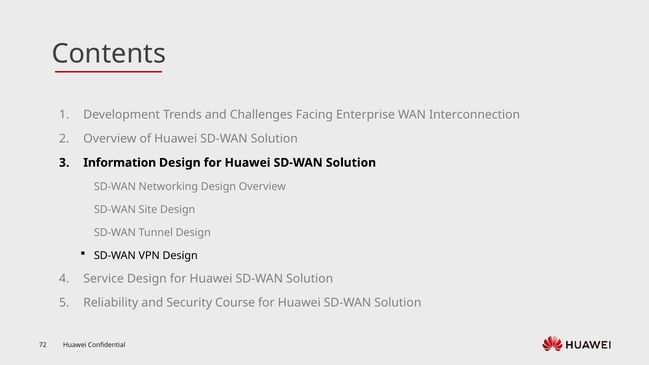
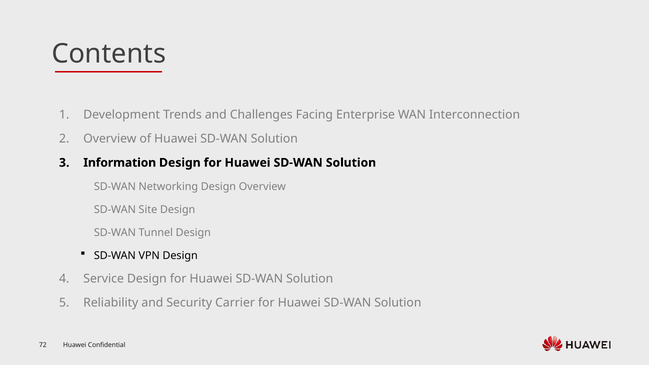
Course: Course -> Carrier
